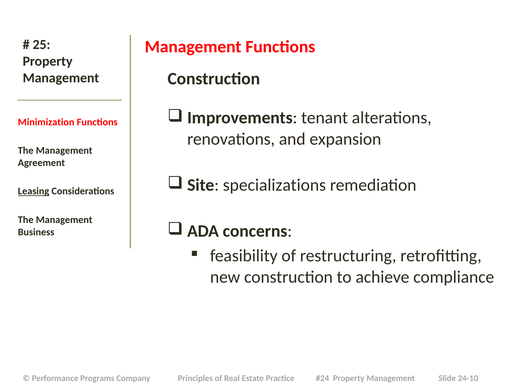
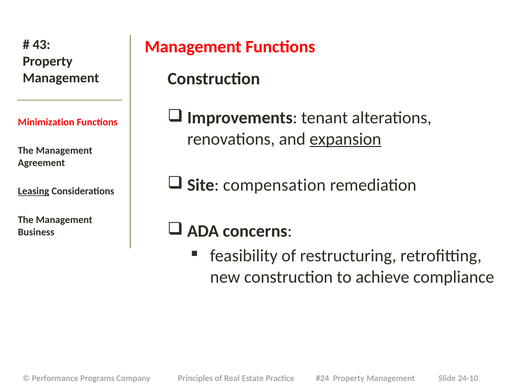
25: 25 -> 43
expansion underline: none -> present
specializations: specializations -> compensation
